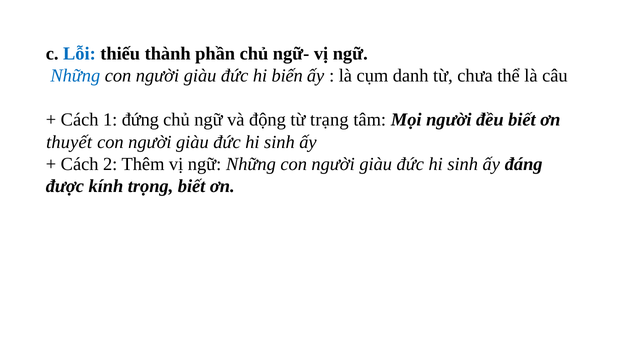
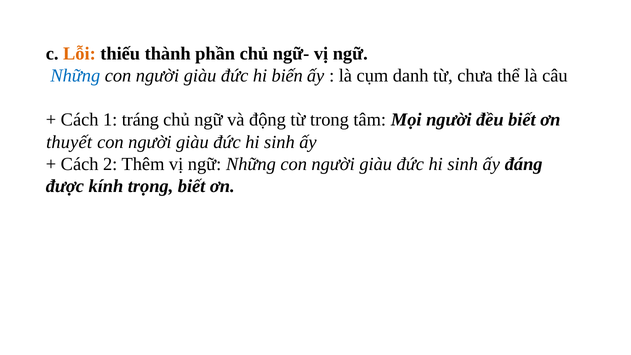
Lỗi colour: blue -> orange
đứng: đứng -> tráng
trạng: trạng -> trong
